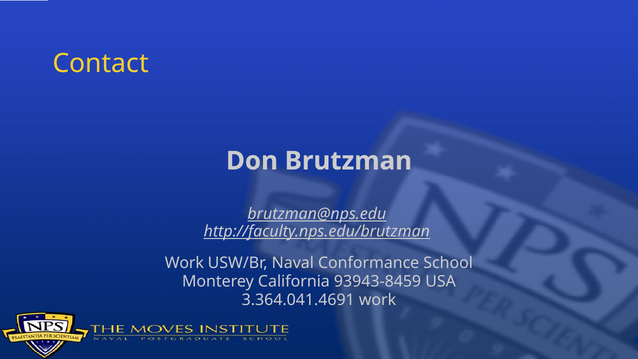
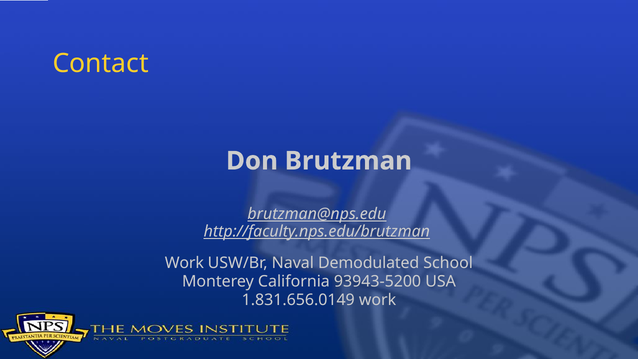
Conformance: Conformance -> Demodulated
93943-8459: 93943-8459 -> 93943-5200
3.364.041.4691: 3.364.041.4691 -> 1.831.656.0149
